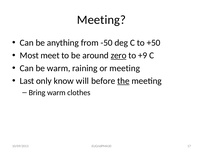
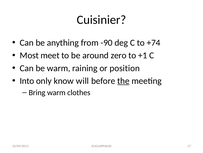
Meeting at (101, 20): Meeting -> Cuisinier
-50: -50 -> -90
+50: +50 -> +74
zero underline: present -> none
+9: +9 -> +1
or meeting: meeting -> position
Last: Last -> Into
